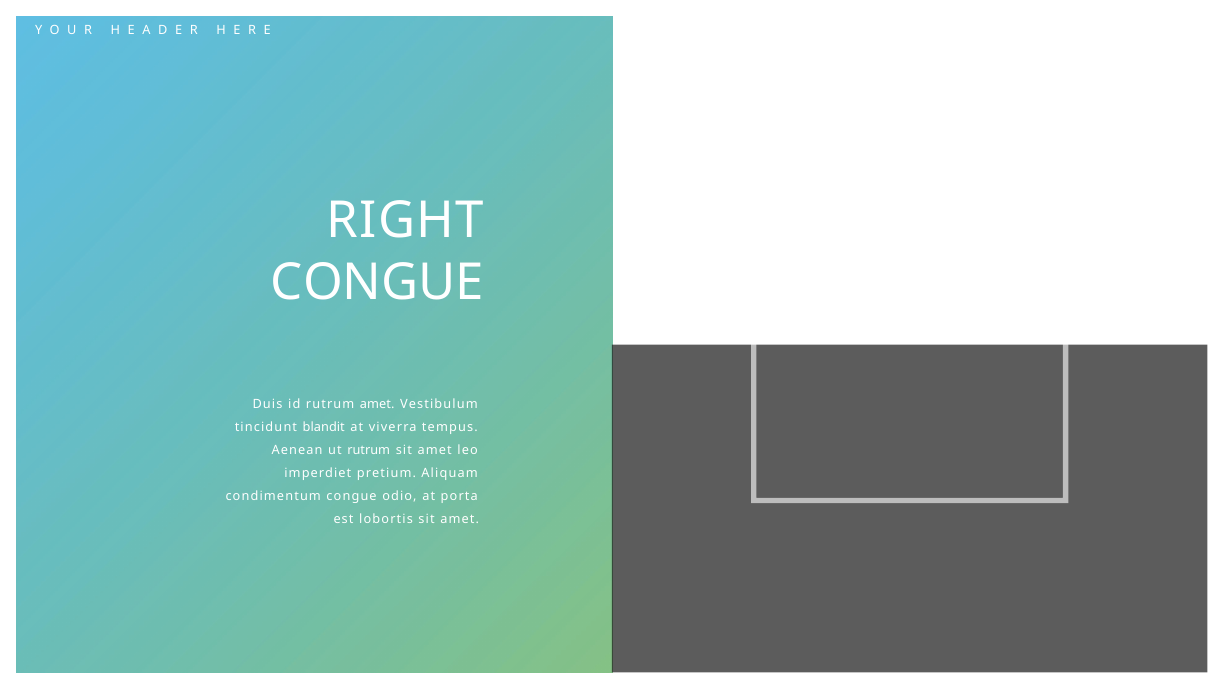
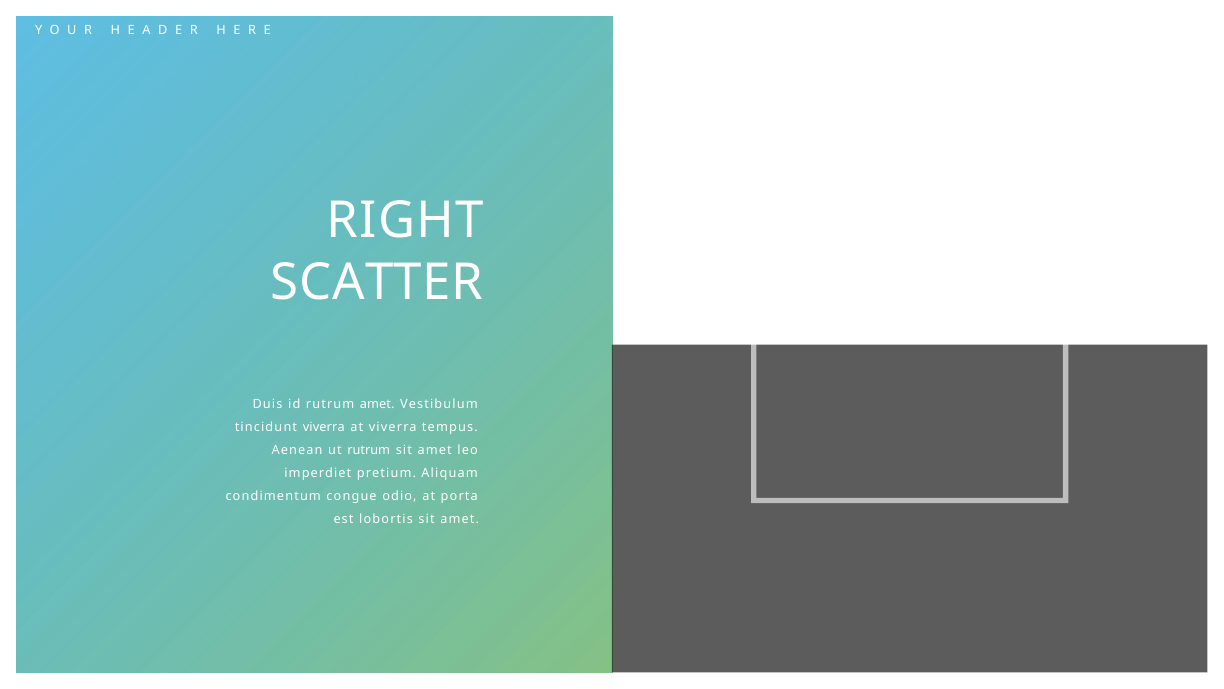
CONGUE at (377, 282): CONGUE -> SCATTER
tincidunt blandit: blandit -> viverra
